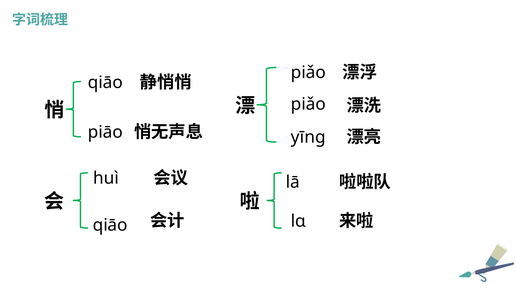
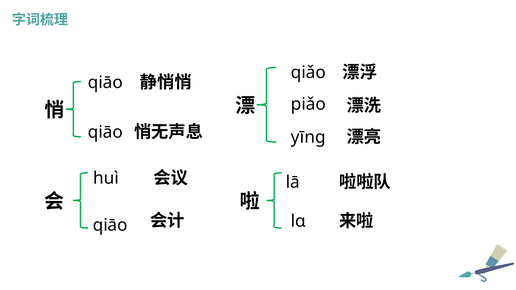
piǎo at (308, 73): piǎo -> qiǎo
piāo at (105, 132): piāo -> qiāo
